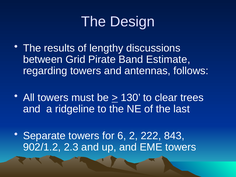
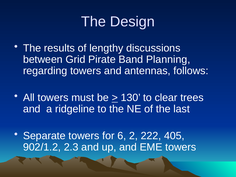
Estimate: Estimate -> Planning
843: 843 -> 405
